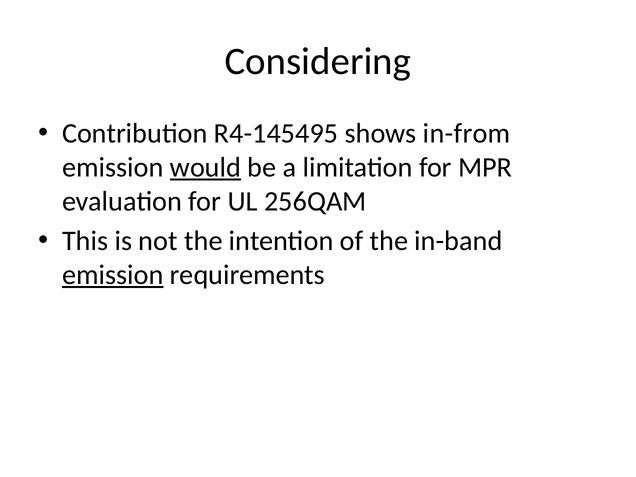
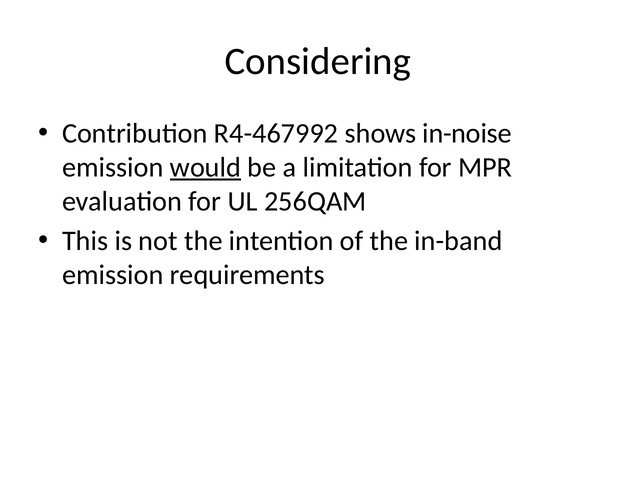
R4-145495: R4-145495 -> R4-467992
in-from: in-from -> in-noise
emission at (113, 275) underline: present -> none
